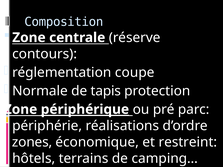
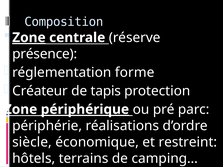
Zone at (29, 38) underline: none -> present
contours: contours -> présence
coupe: coupe -> forme
Normale: Normale -> Créateur
zones: zones -> siècle
